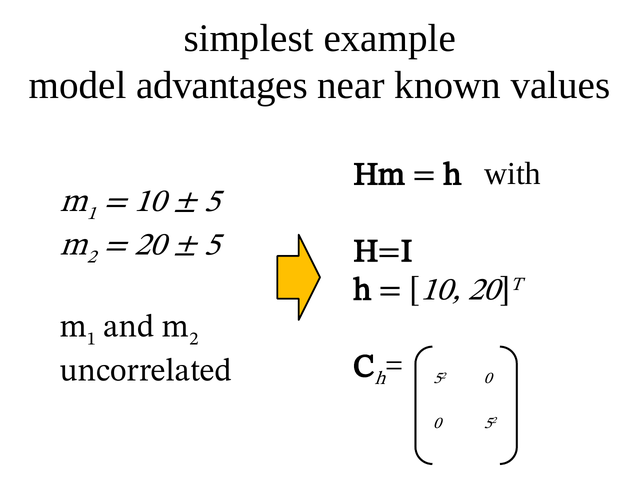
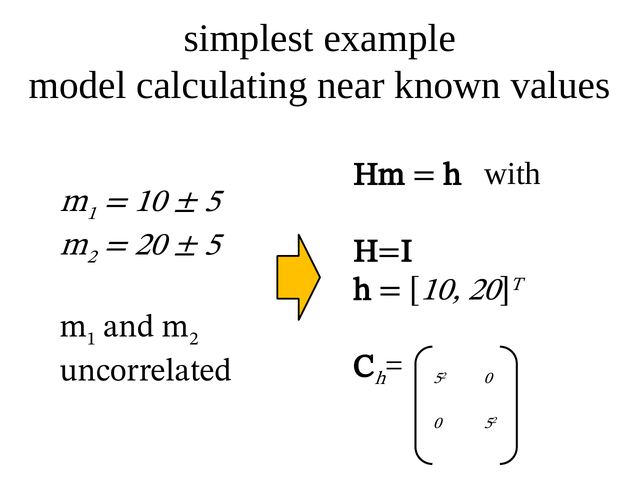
advantages: advantages -> calculating
